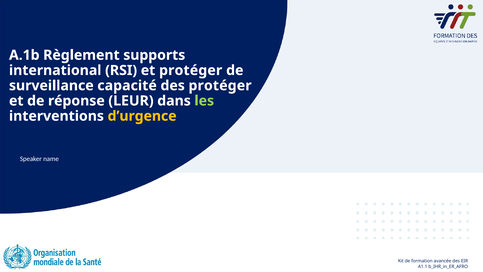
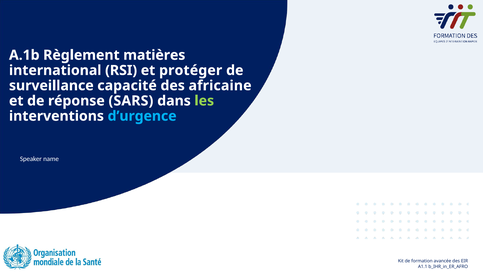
supports: supports -> matières
des protéger: protéger -> africaine
LEUR: LEUR -> SARS
d’urgence colour: yellow -> light blue
